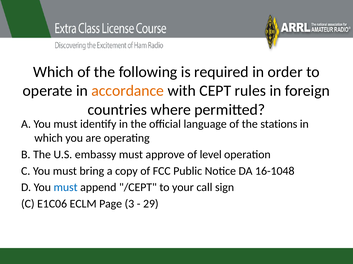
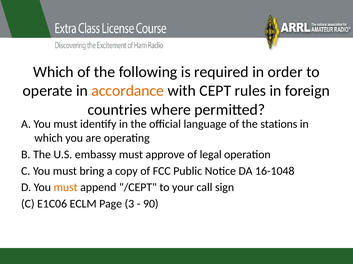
level: level -> legal
must at (66, 188) colour: blue -> orange
29: 29 -> 90
